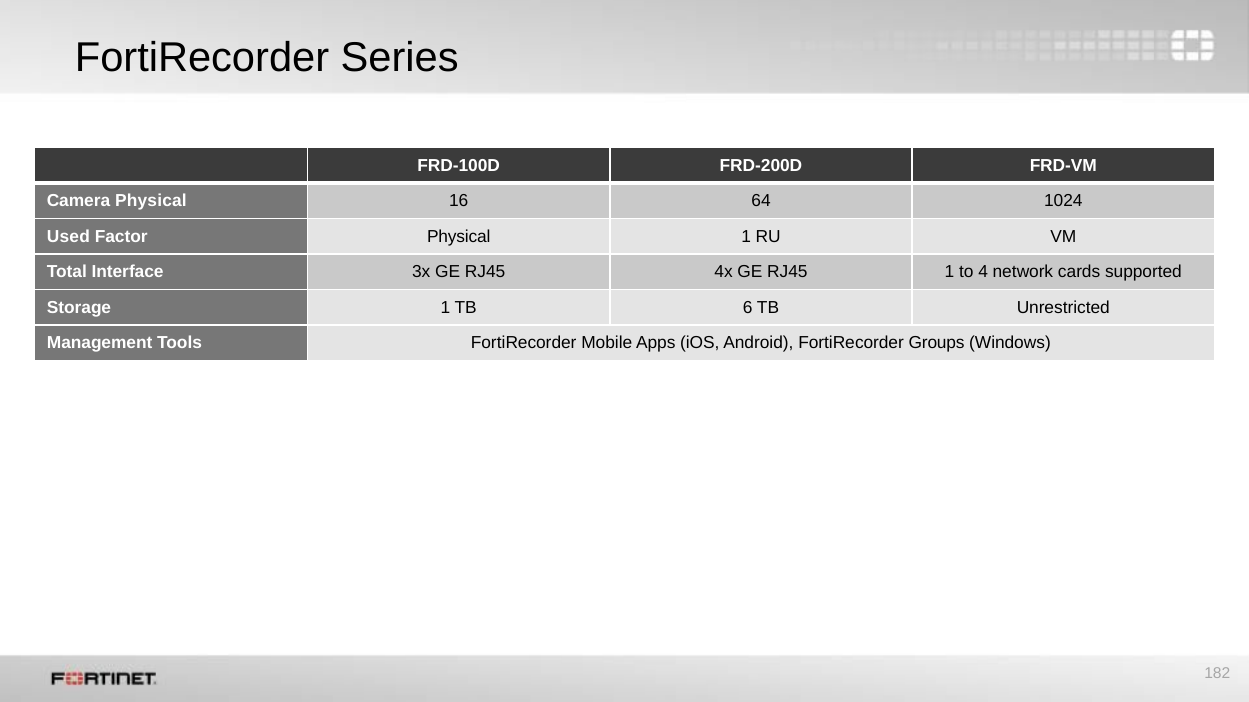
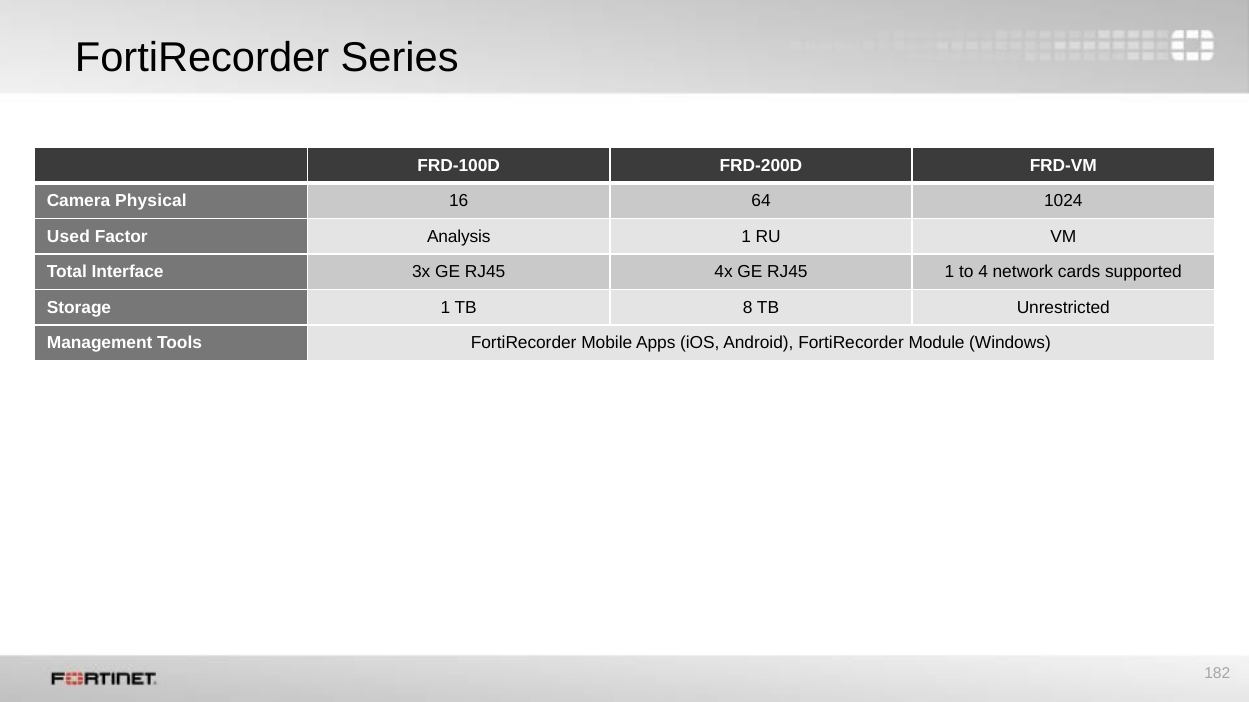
Factor Physical: Physical -> Analysis
6: 6 -> 8
Groups: Groups -> Module
